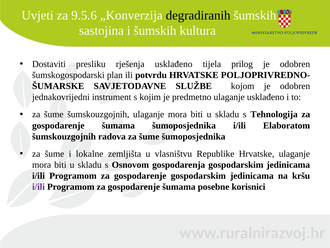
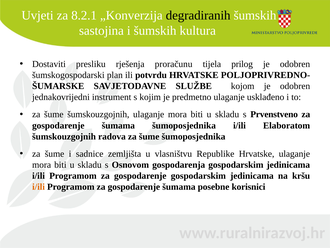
9.5.6: 9.5.6 -> 8.2.1
rješenja usklađeno: usklađeno -> proračunu
Tehnologija: Tehnologija -> Prvenstveno
lokalne: lokalne -> sadnice
i/ili at (39, 186) colour: purple -> orange
